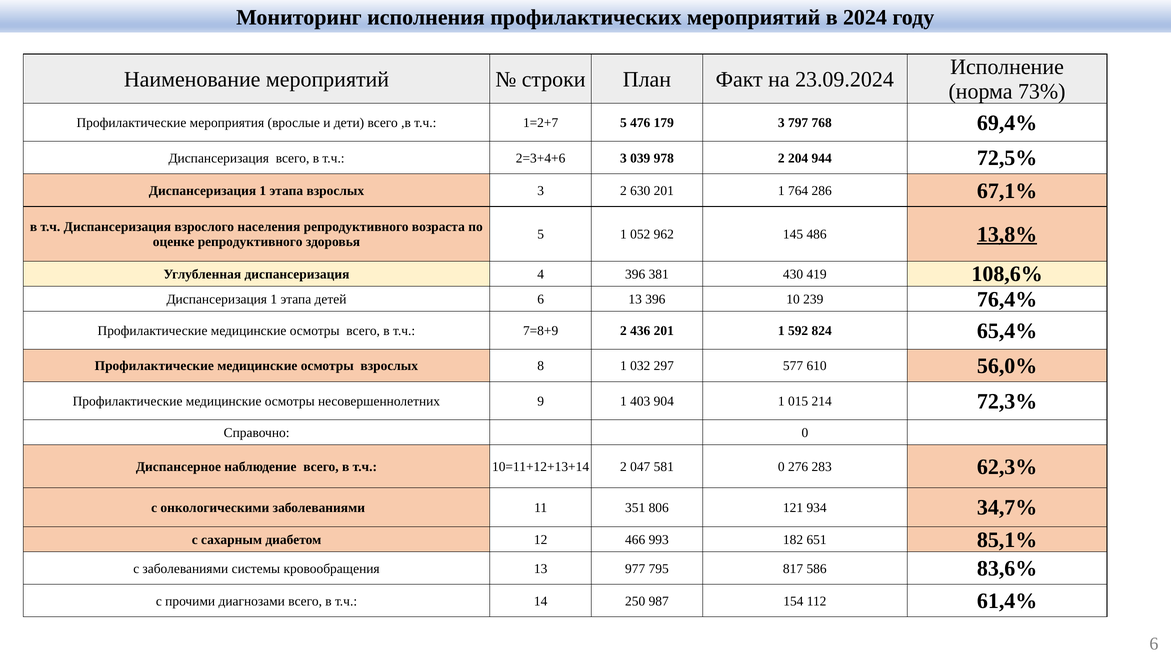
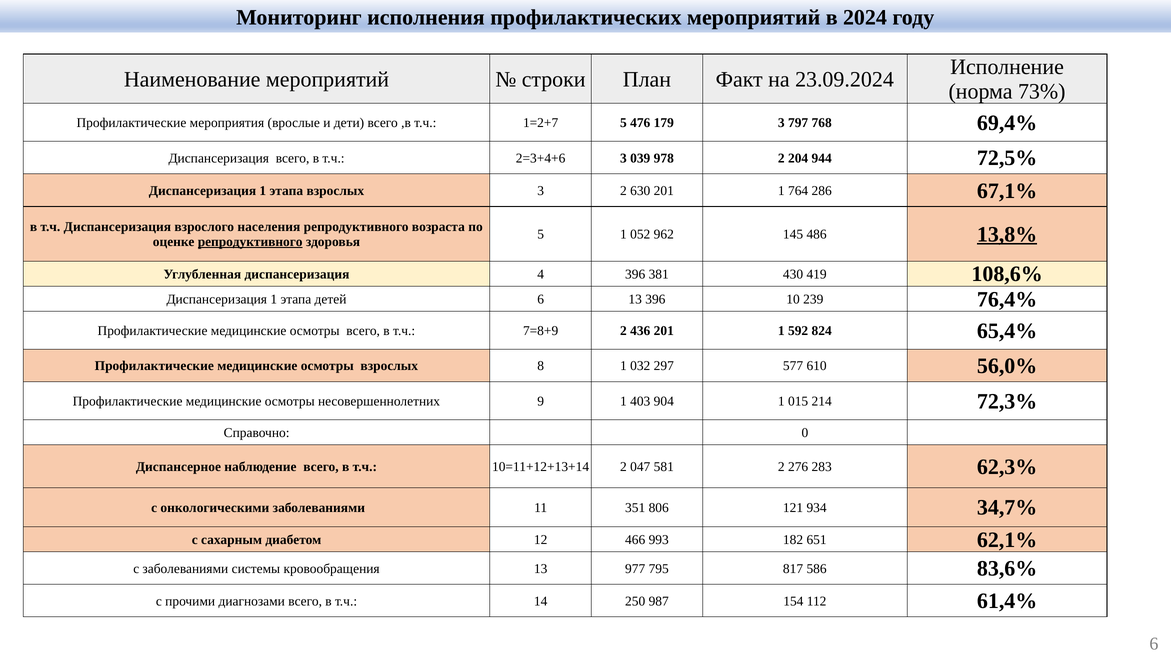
репродуктивного at (250, 242) underline: none -> present
581 0: 0 -> 2
85,1%: 85,1% -> 62,1%
